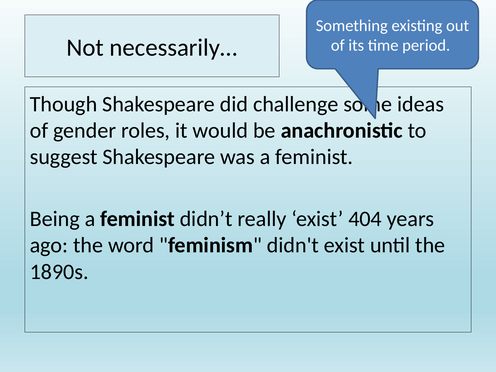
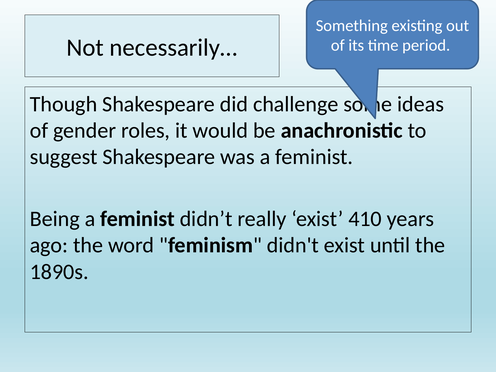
404: 404 -> 410
